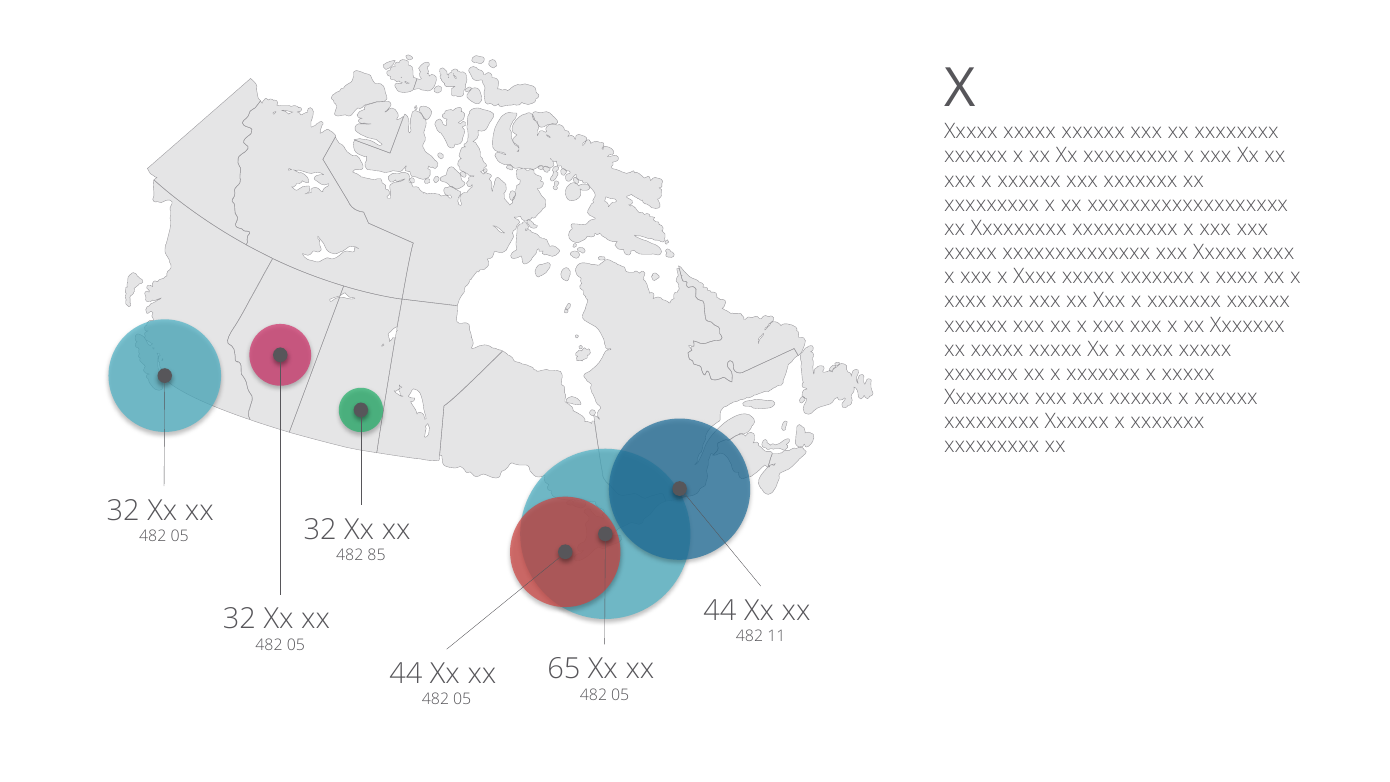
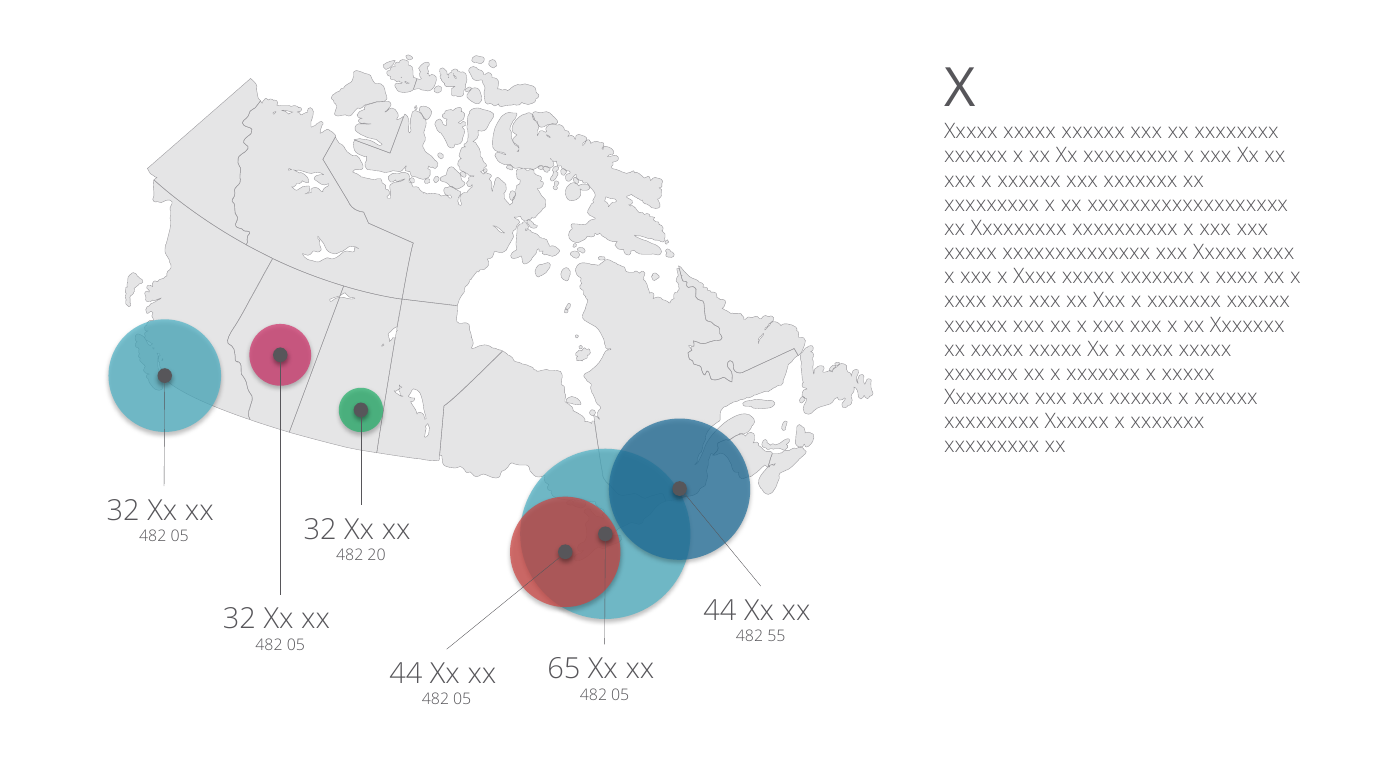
85: 85 -> 20
11: 11 -> 55
